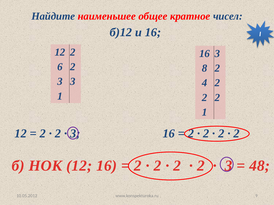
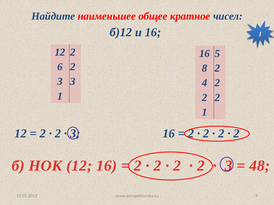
16 3: 3 -> 5
